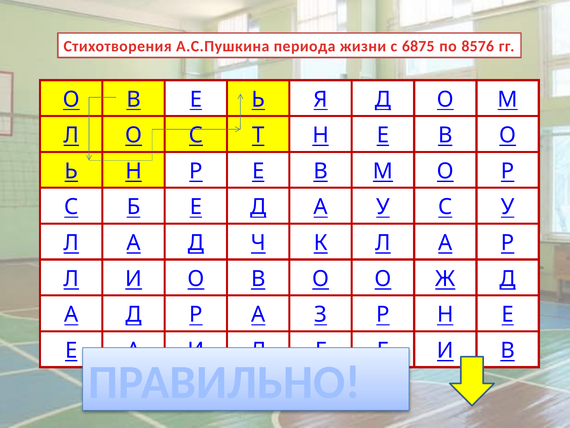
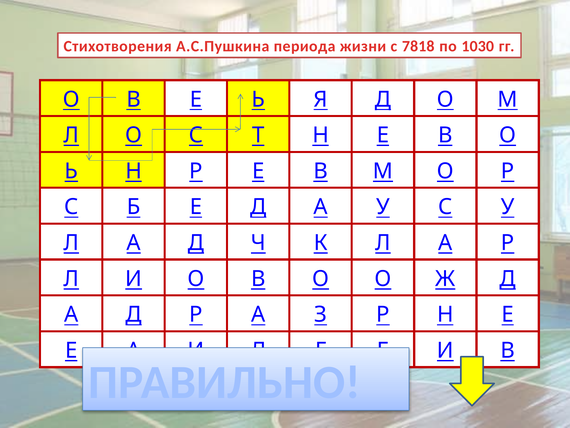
6875: 6875 -> 7818
8576: 8576 -> 1030
